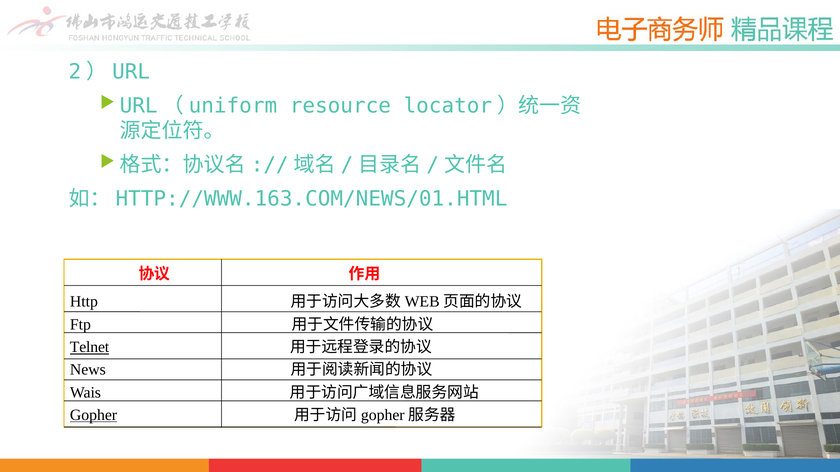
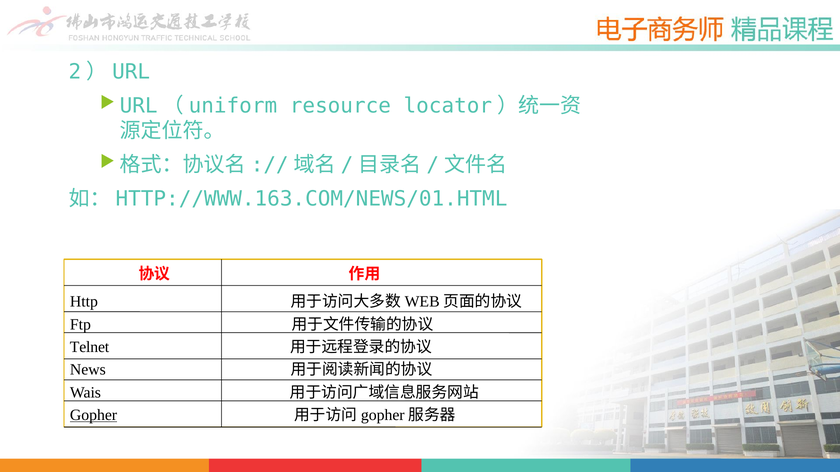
Telnet underline: present -> none
